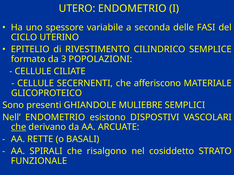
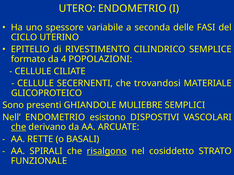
3: 3 -> 4
afferiscono: afferiscono -> trovandosi
risalgono underline: none -> present
